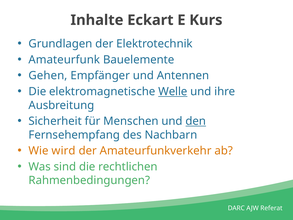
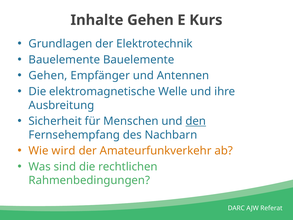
Inhalte Eckart: Eckart -> Gehen
Amateurfunk at (64, 60): Amateurfunk -> Bauelemente
Welle underline: present -> none
